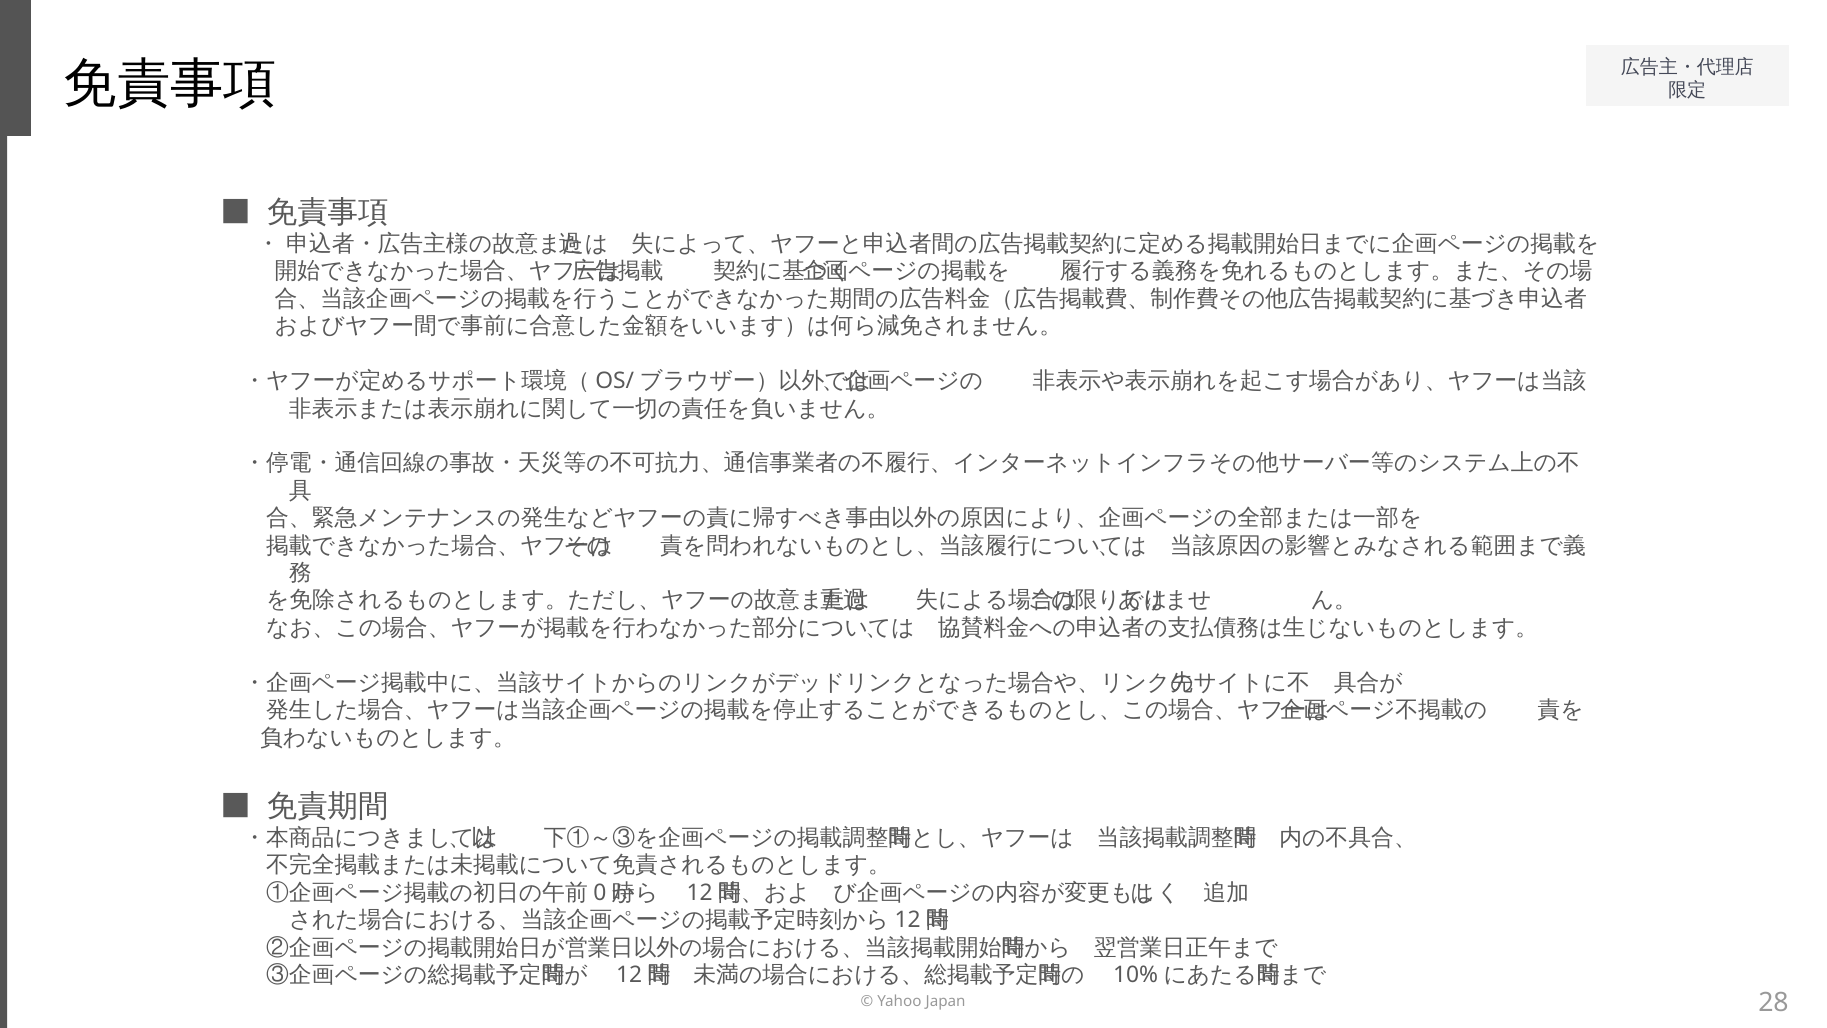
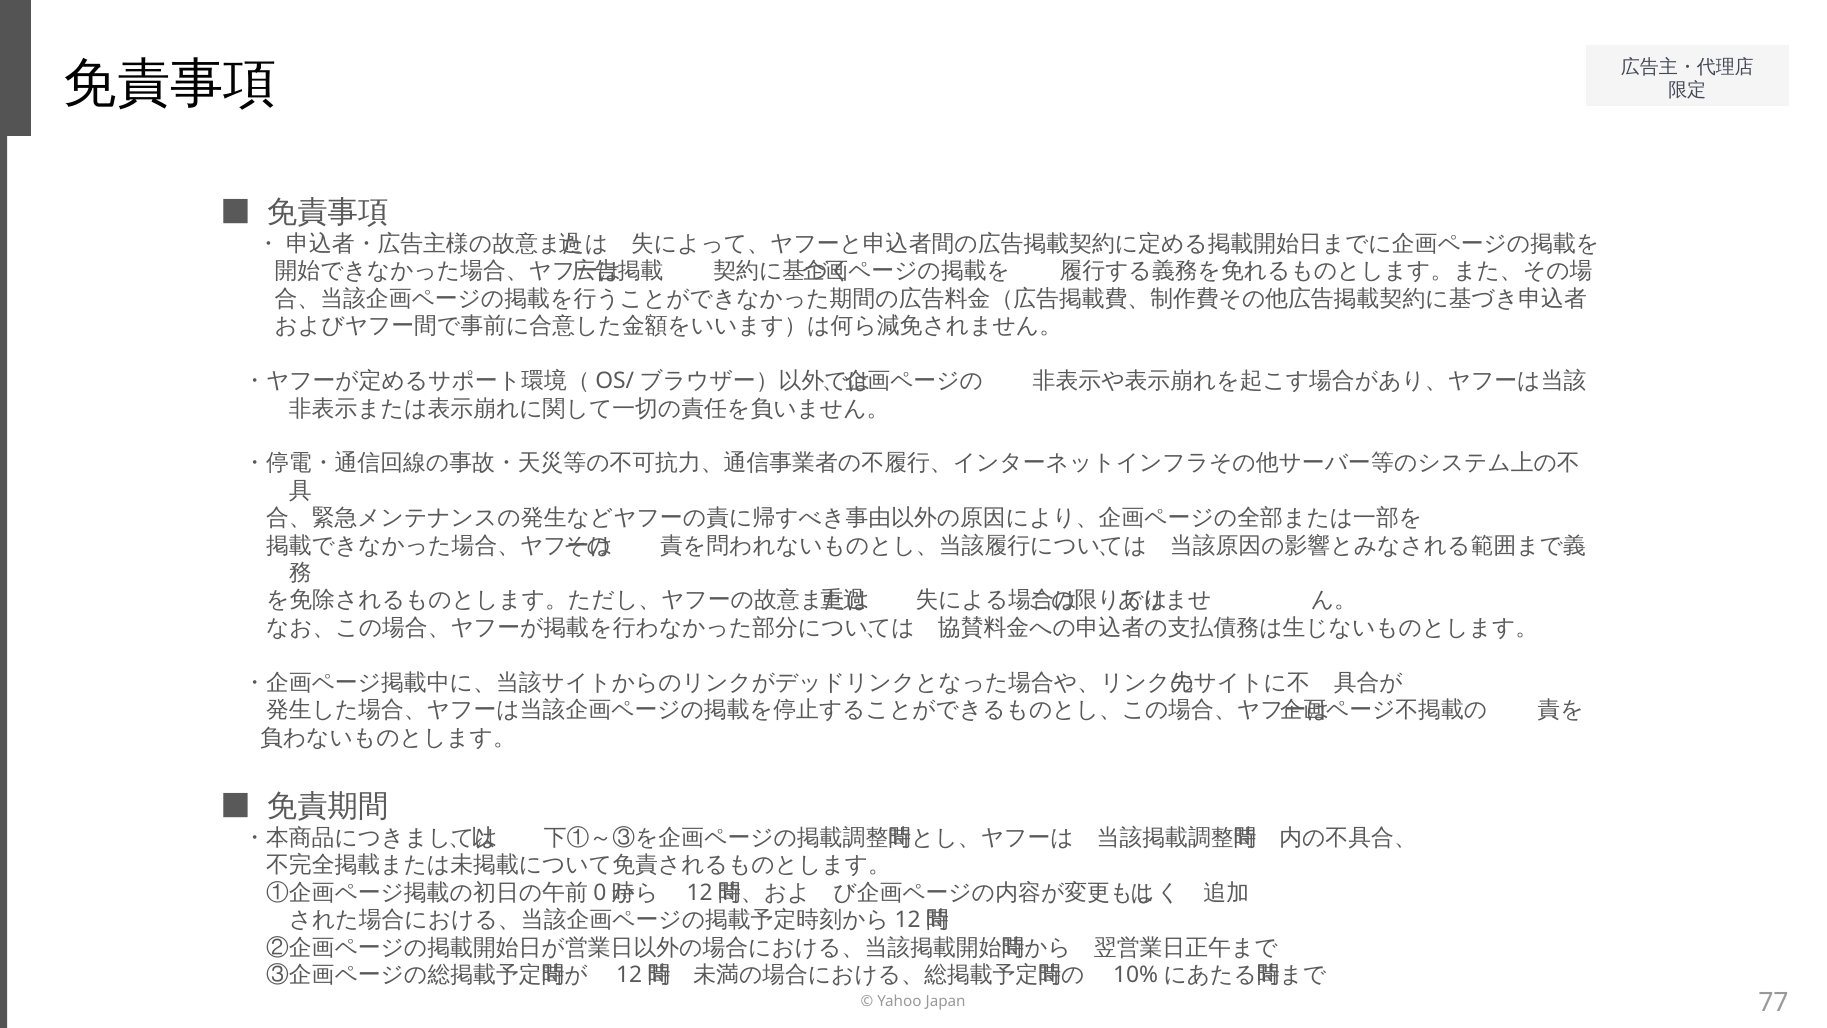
28: 28 -> 77
